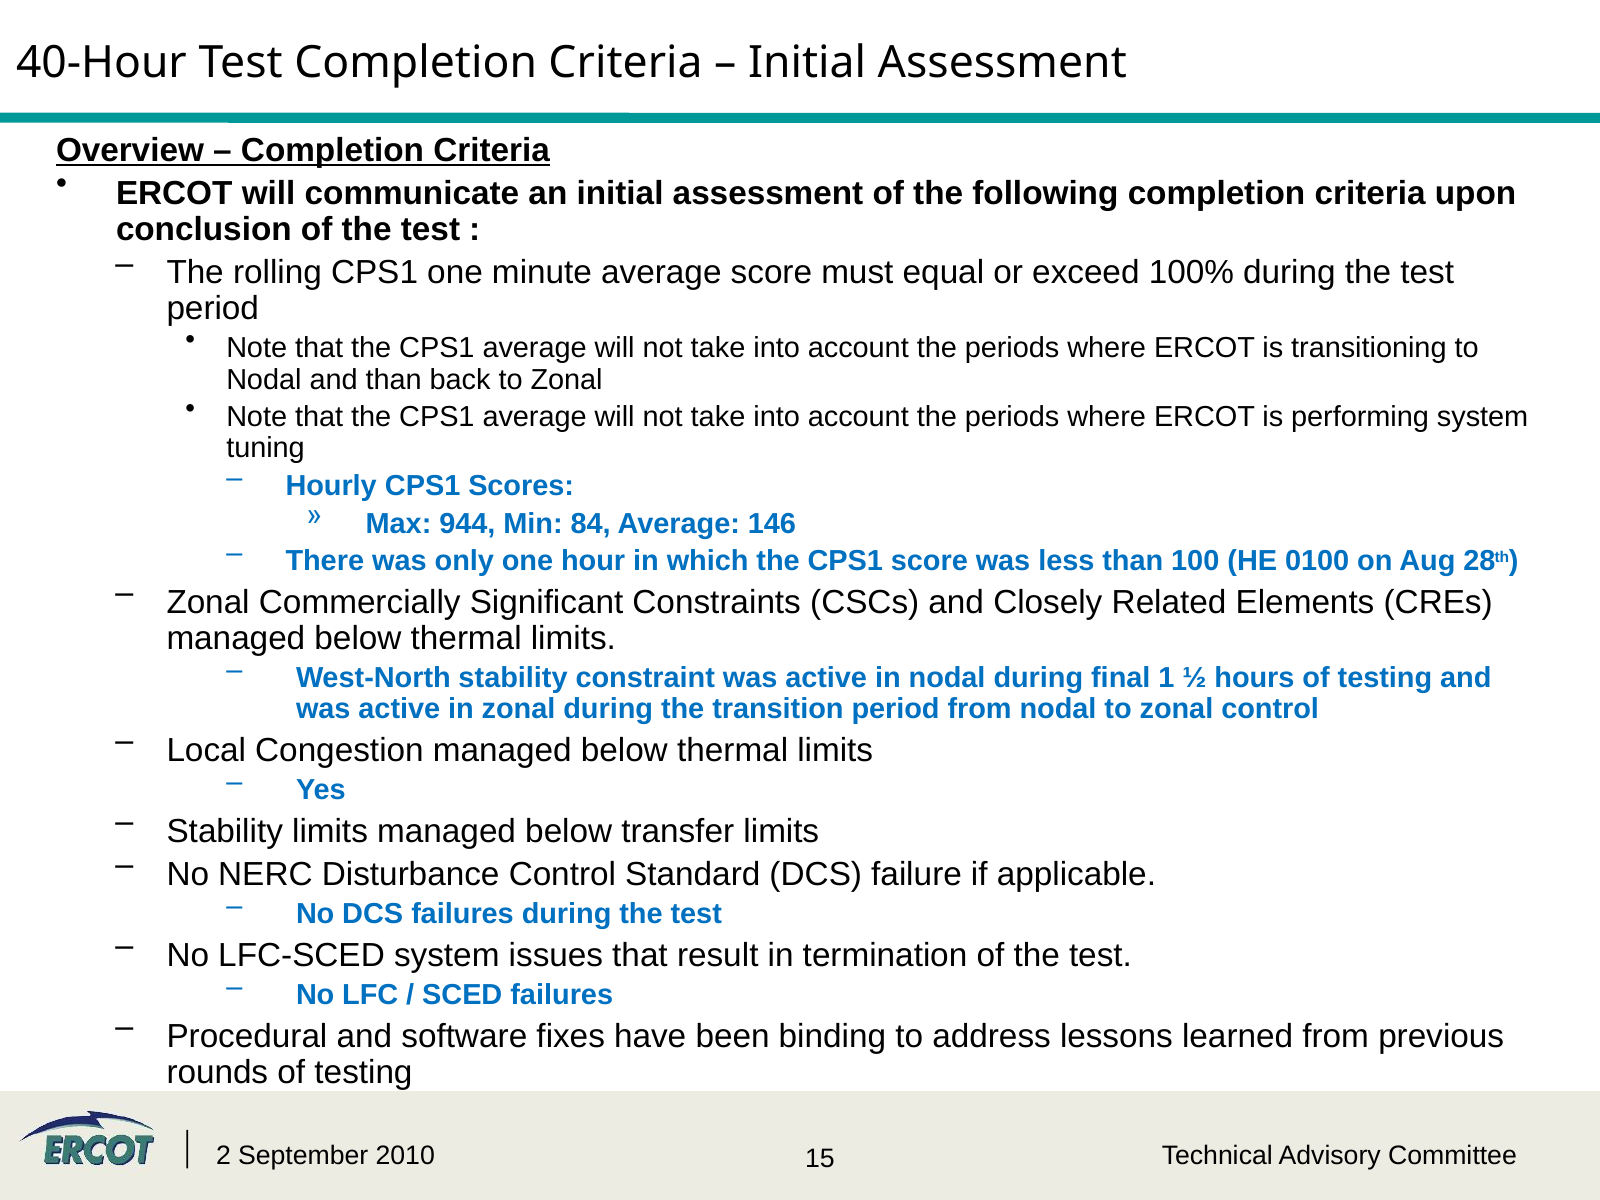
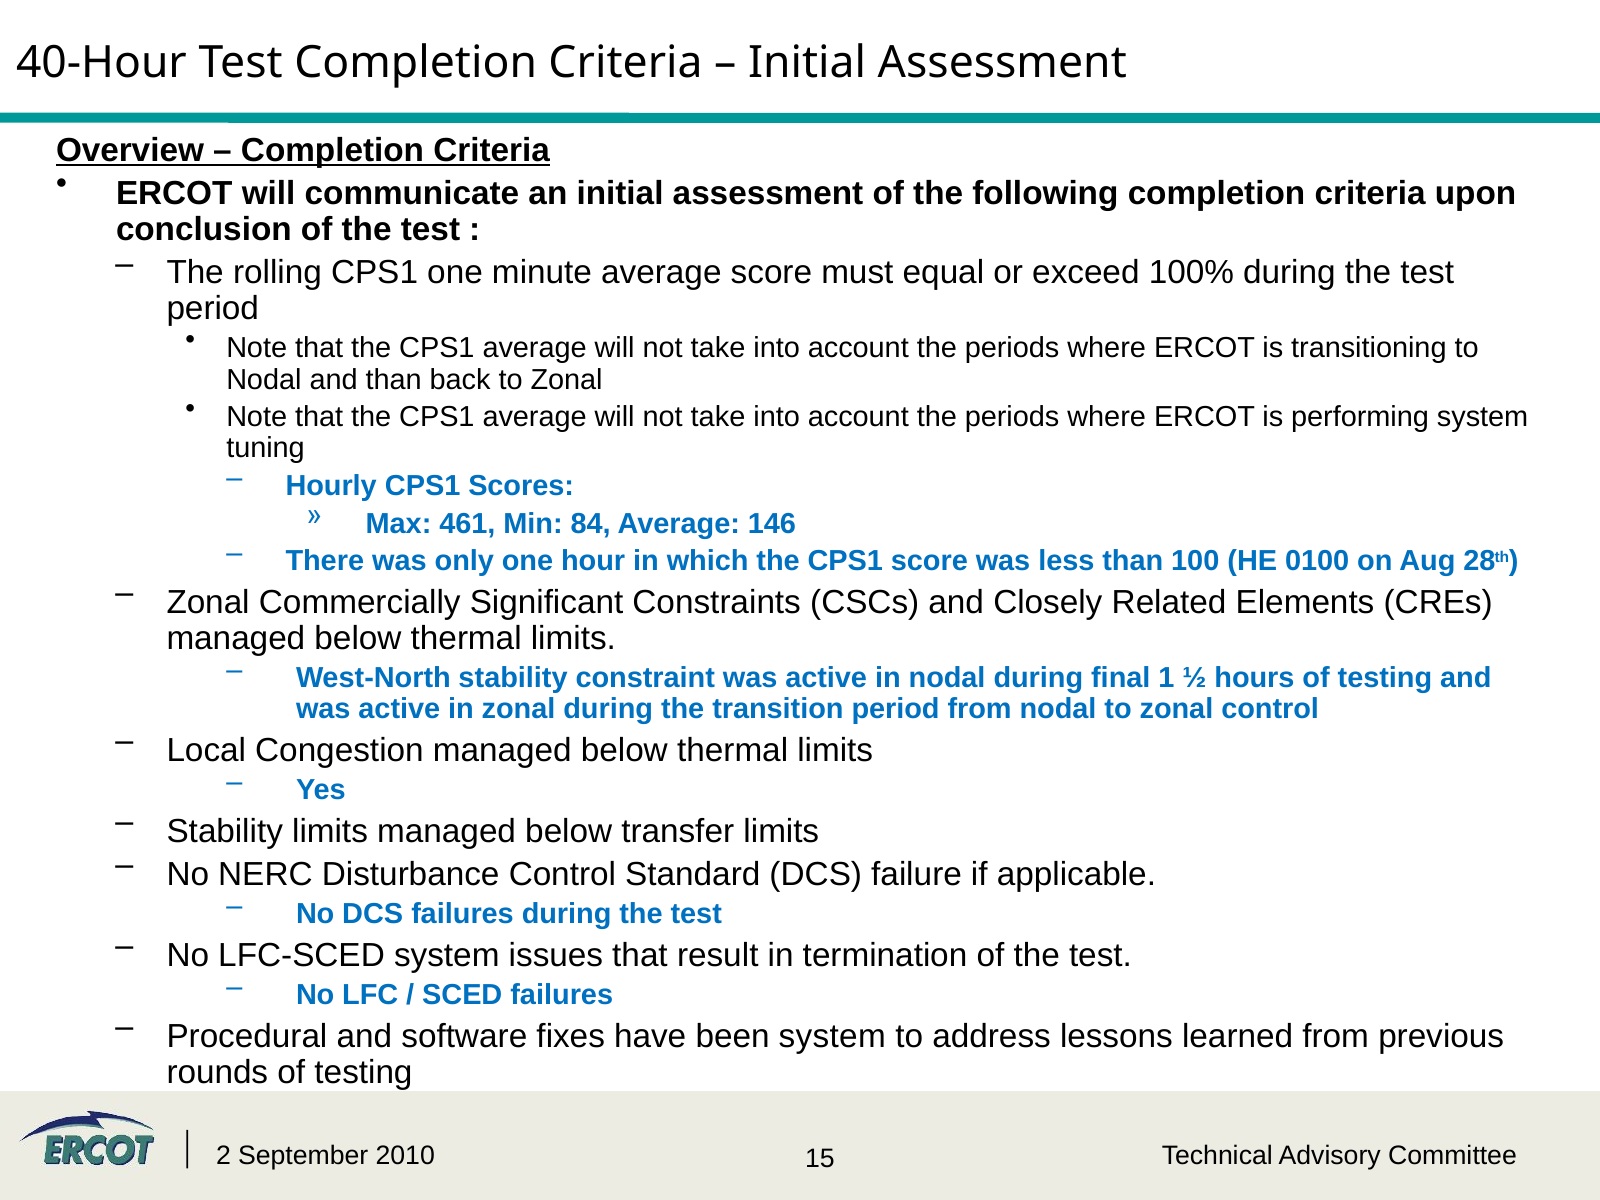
944: 944 -> 461
been binding: binding -> system
